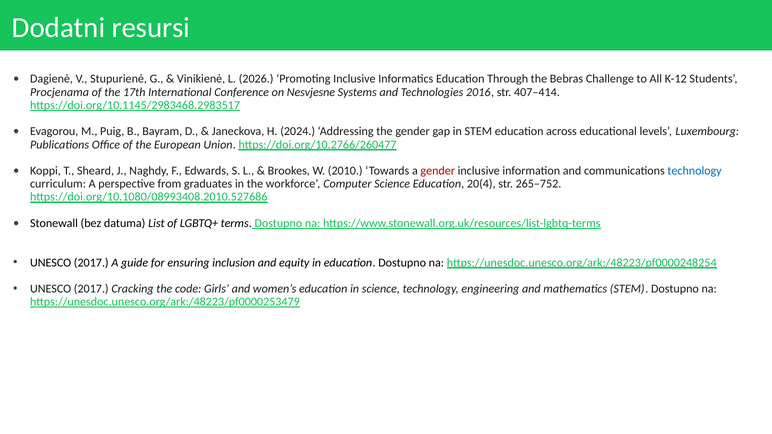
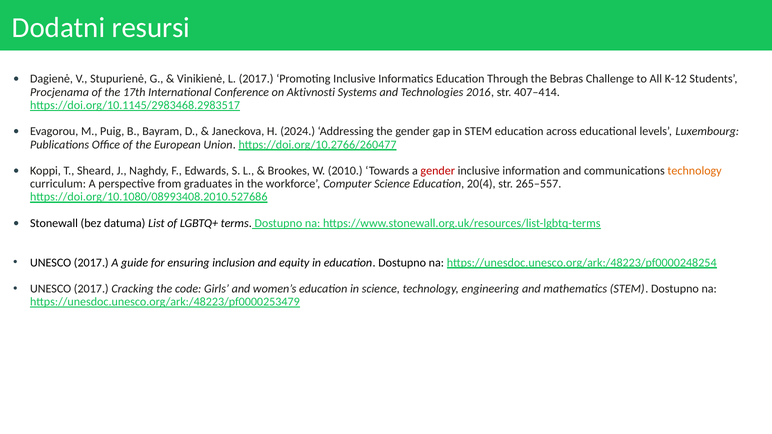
L 2026: 2026 -> 2017
Nesvjesne: Nesvjesne -> Aktivnosti
technology at (695, 171) colour: blue -> orange
265–752: 265–752 -> 265–557
